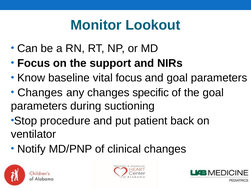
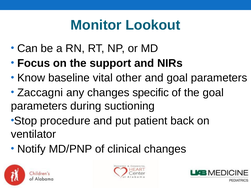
vital focus: focus -> other
Changes at (40, 93): Changes -> Zaccagni
